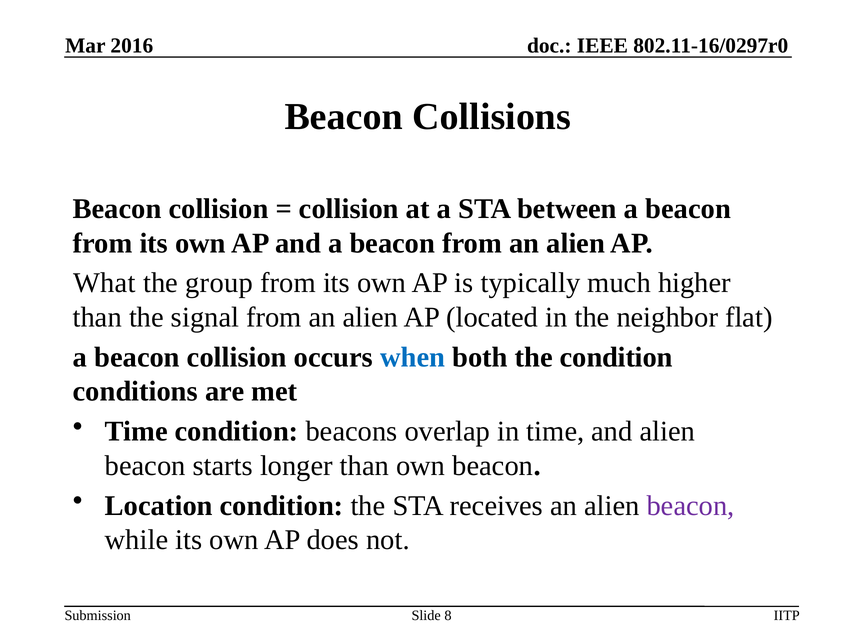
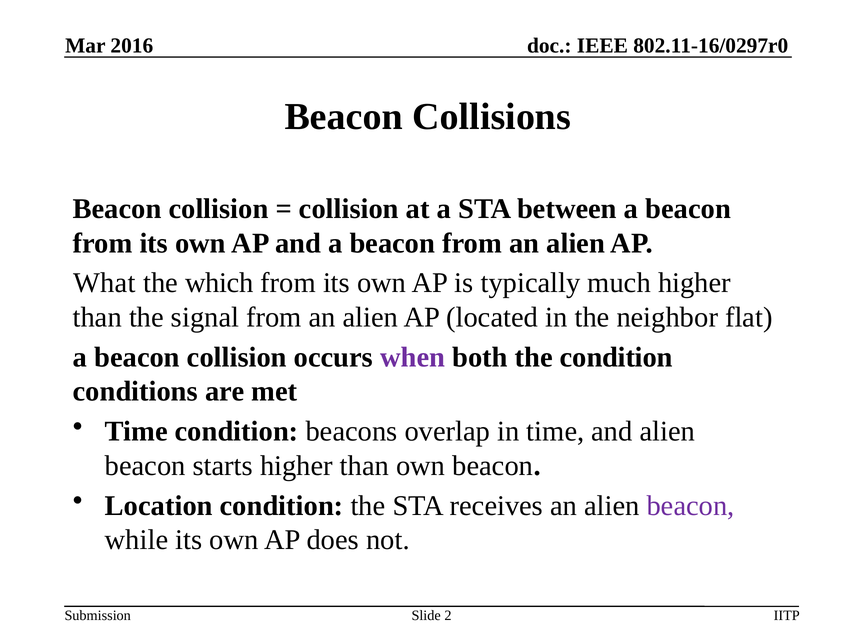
group: group -> which
when colour: blue -> purple
starts longer: longer -> higher
8: 8 -> 2
